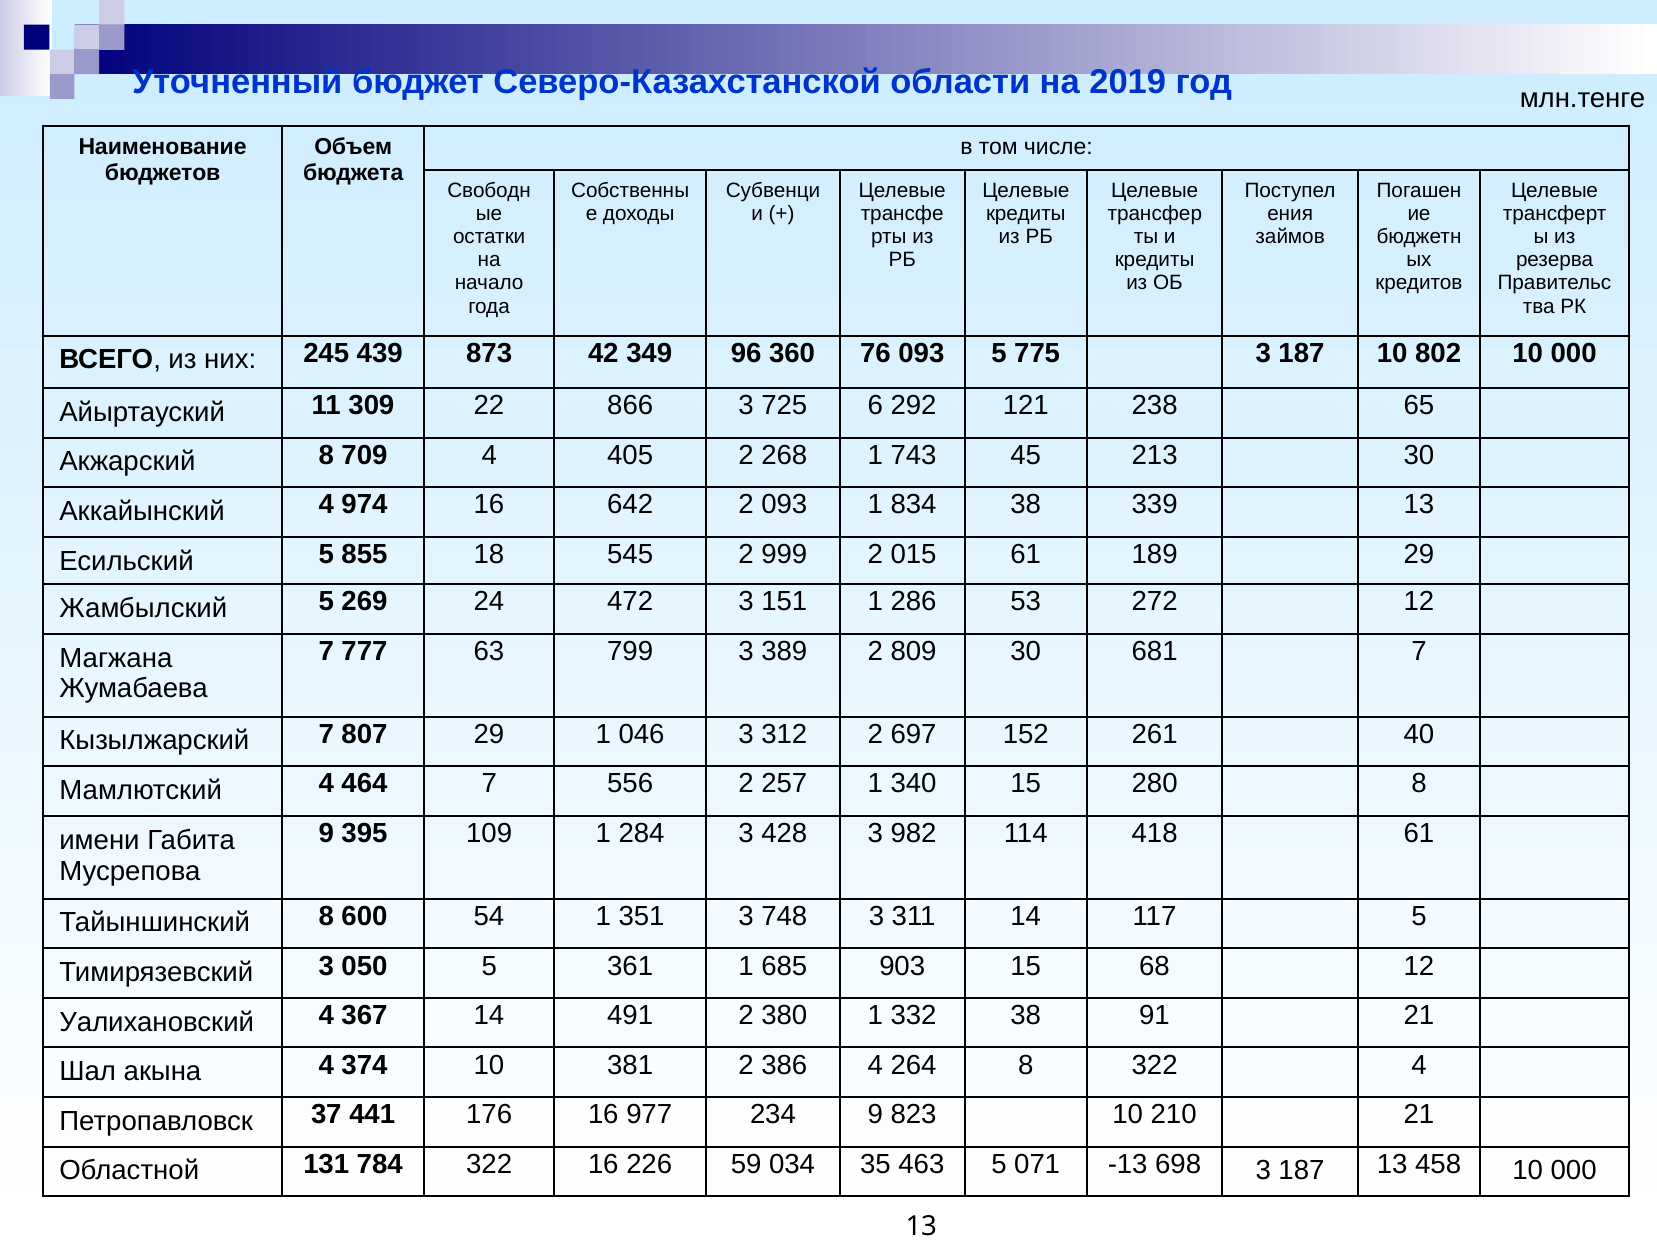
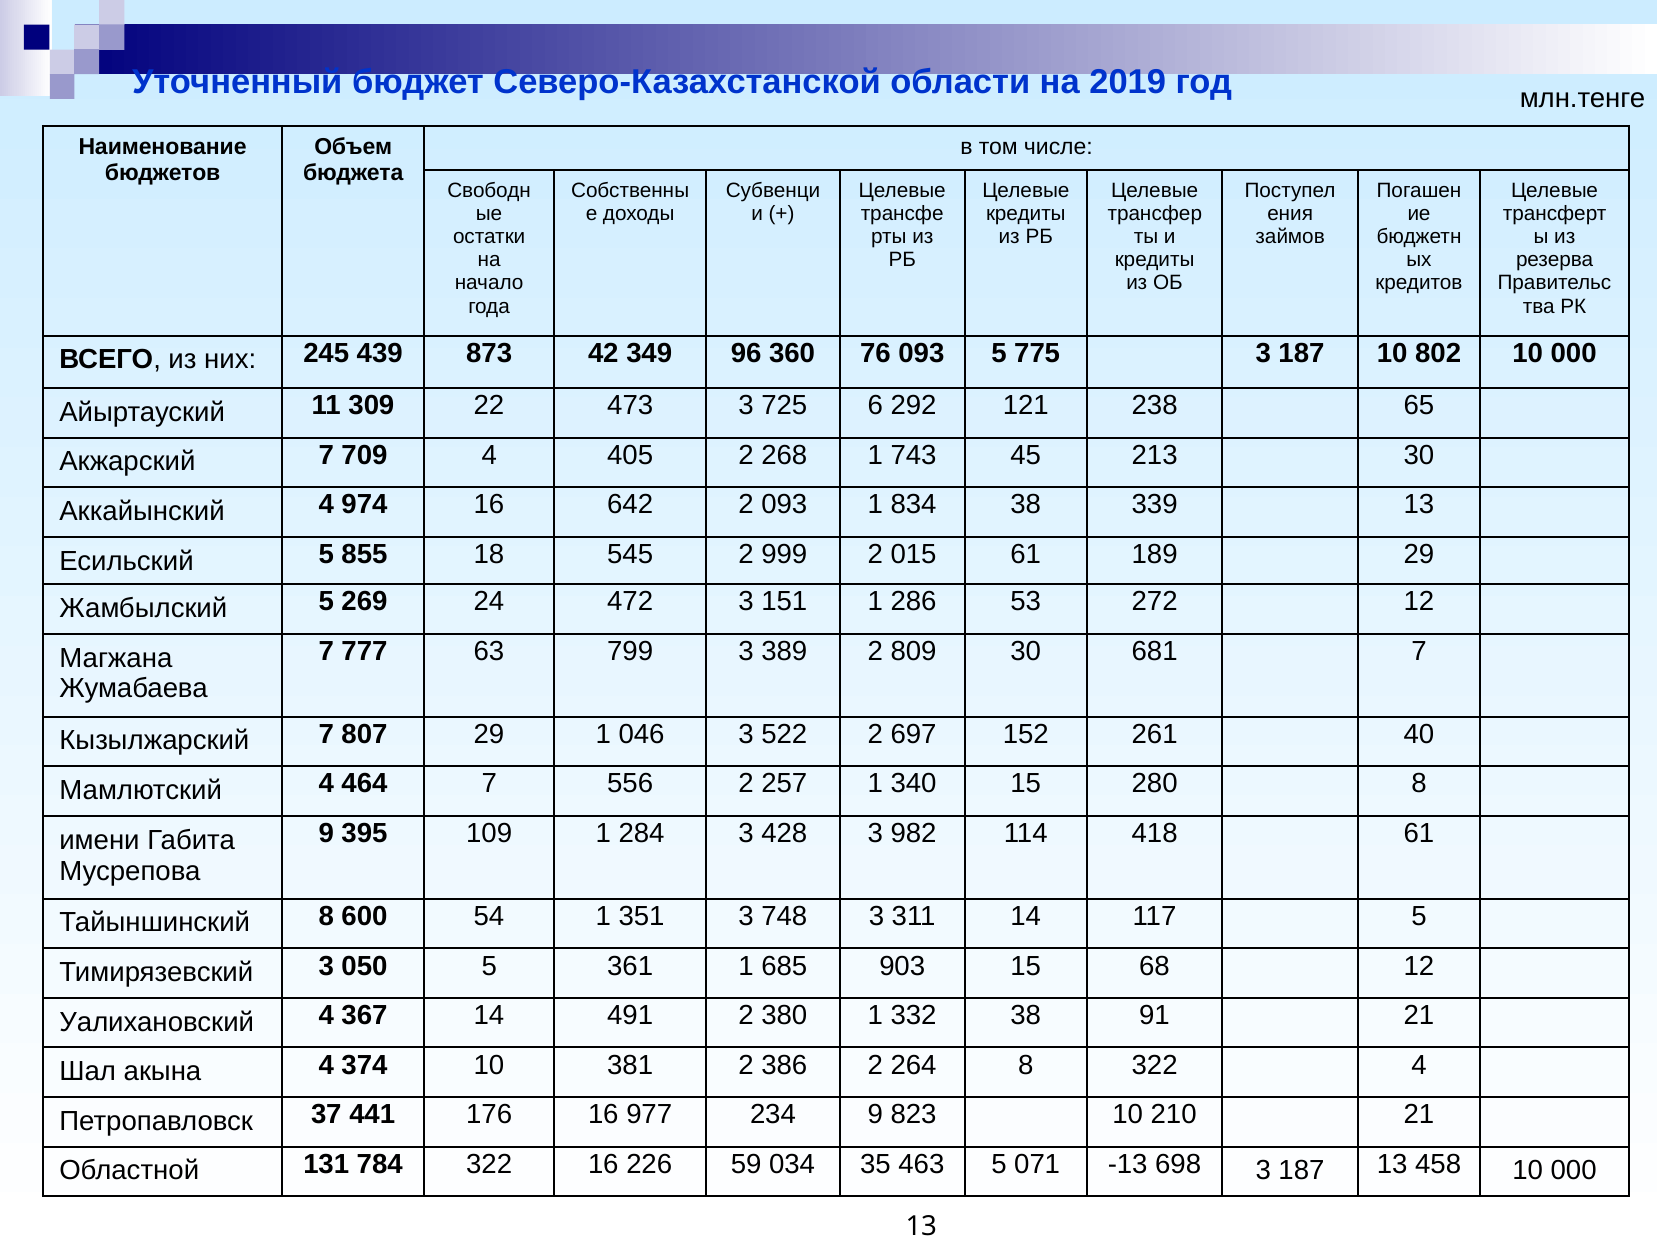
866: 866 -> 473
Акжарский 8: 8 -> 7
312: 312 -> 522
386 4: 4 -> 2
